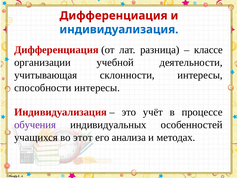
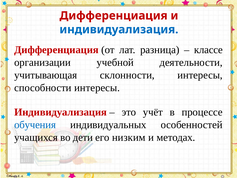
обучения colour: purple -> blue
этот: этот -> дети
анализа: анализа -> низким
